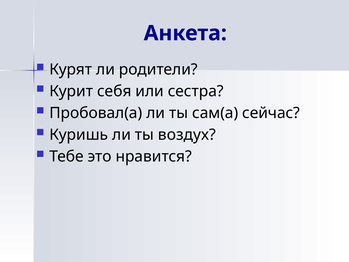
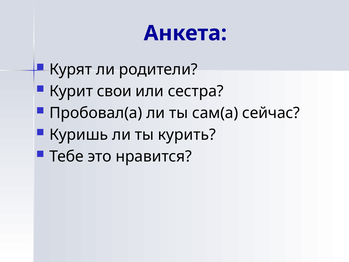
себя: себя -> свои
воздух: воздух -> курить
